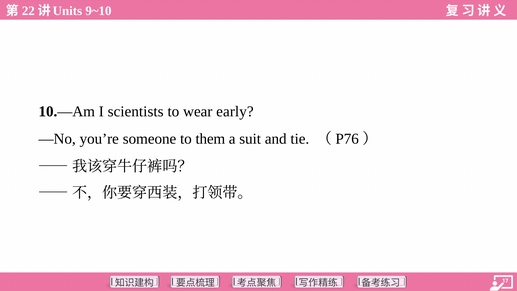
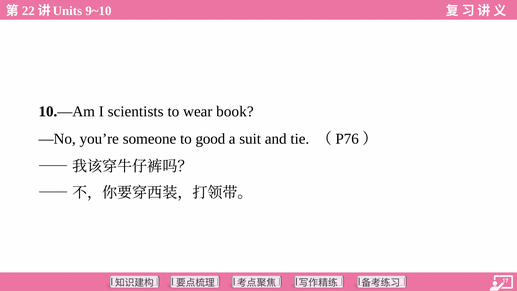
early: early -> book
them: them -> good
